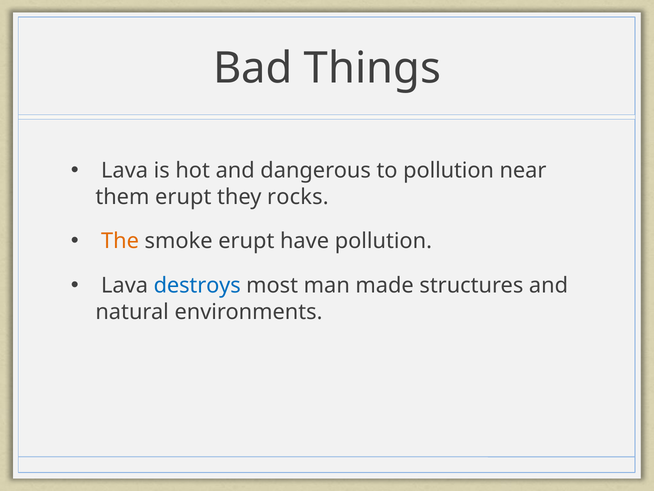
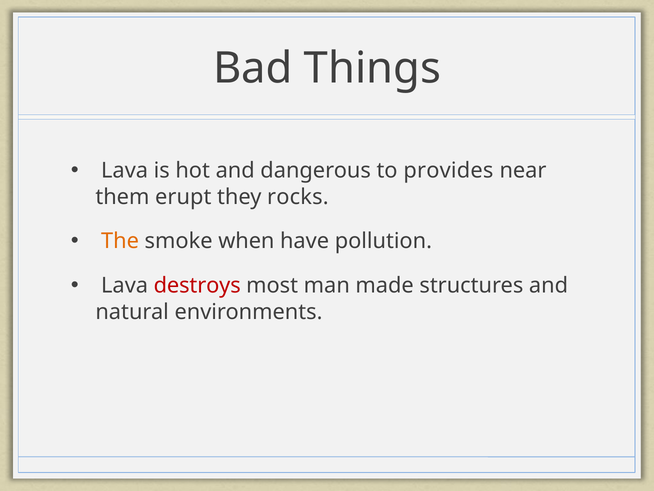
to pollution: pollution -> provides
smoke erupt: erupt -> when
destroys colour: blue -> red
